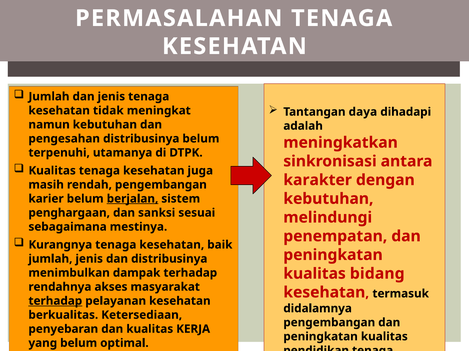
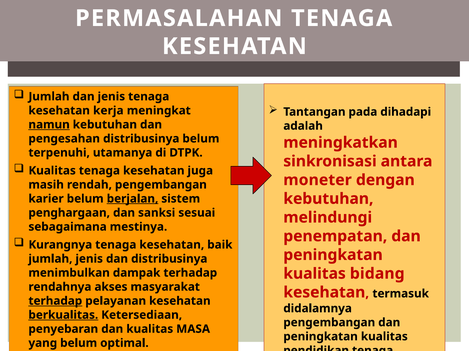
daya: daya -> pada
tidak: tidak -> kerja
namun underline: none -> present
karakter: karakter -> moneter
berkualitas underline: none -> present
KERJA: KERJA -> MASA
